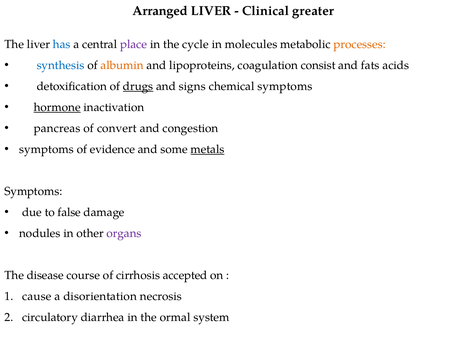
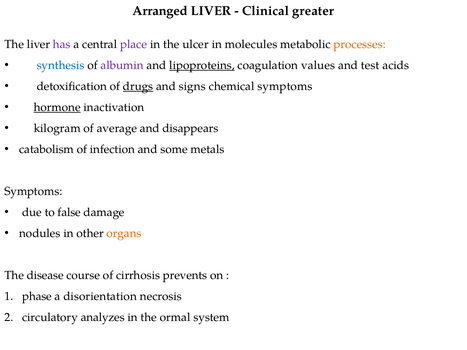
has colour: blue -> purple
cycle: cycle -> ulcer
albumin colour: orange -> purple
lipoproteins underline: none -> present
consist: consist -> values
fats: fats -> test
pancreas: pancreas -> kilogram
convert: convert -> average
congestion: congestion -> disappears
symptoms at (46, 149): symptoms -> catabolism
evidence: evidence -> infection
metals underline: present -> none
organs colour: purple -> orange
accepted: accepted -> prevents
cause: cause -> phase
diarrhea: diarrhea -> analyzes
